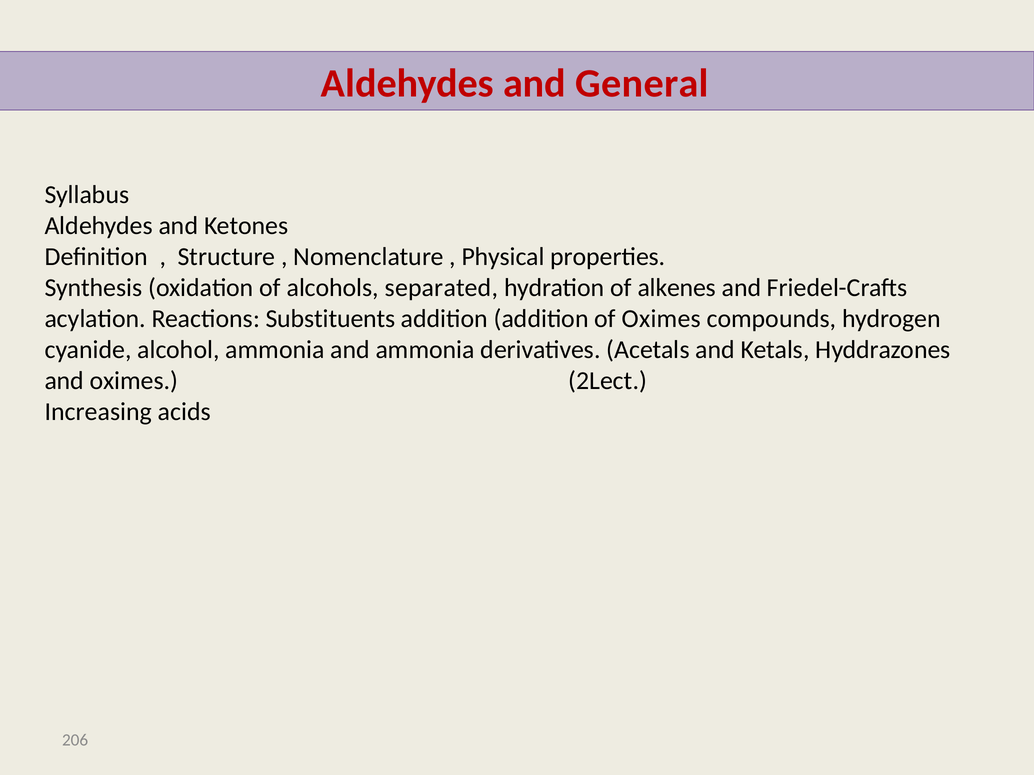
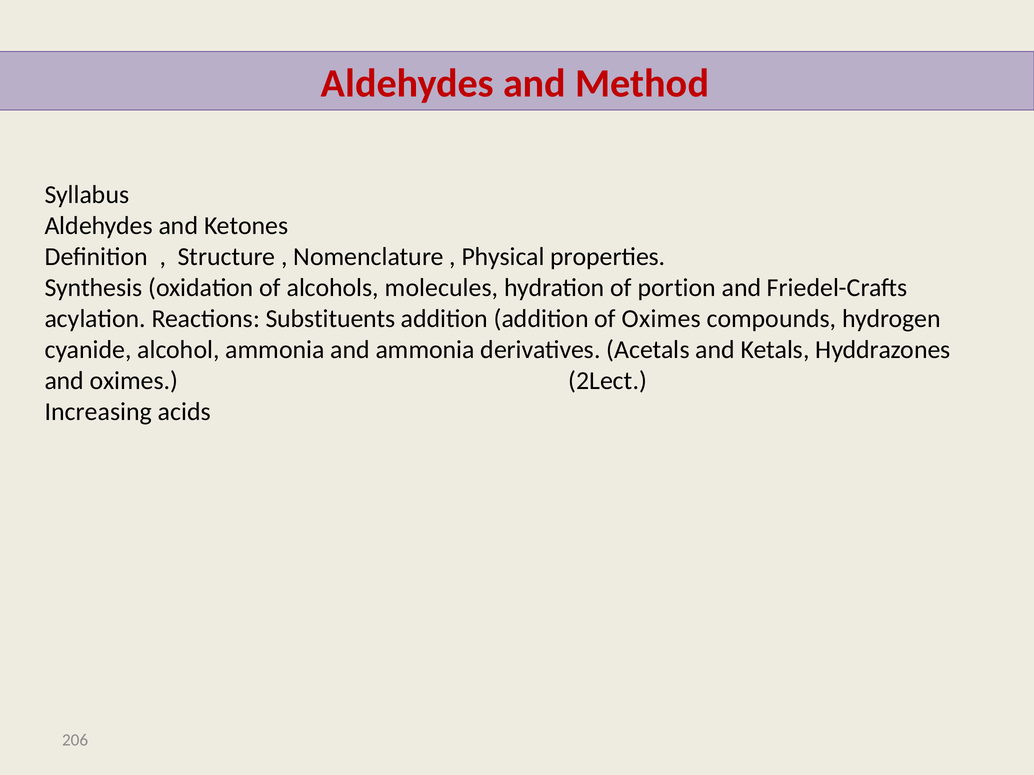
General: General -> Method
separated: separated -> molecules
alkenes: alkenes -> portion
